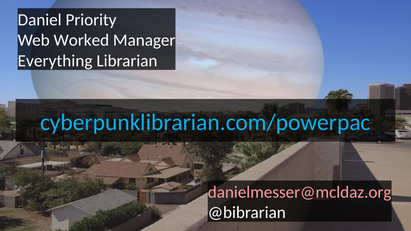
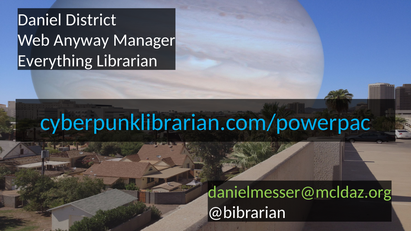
Priority: Priority -> District
Worked: Worked -> Anyway
danielmesser@mcldaz.org colour: pink -> light green
